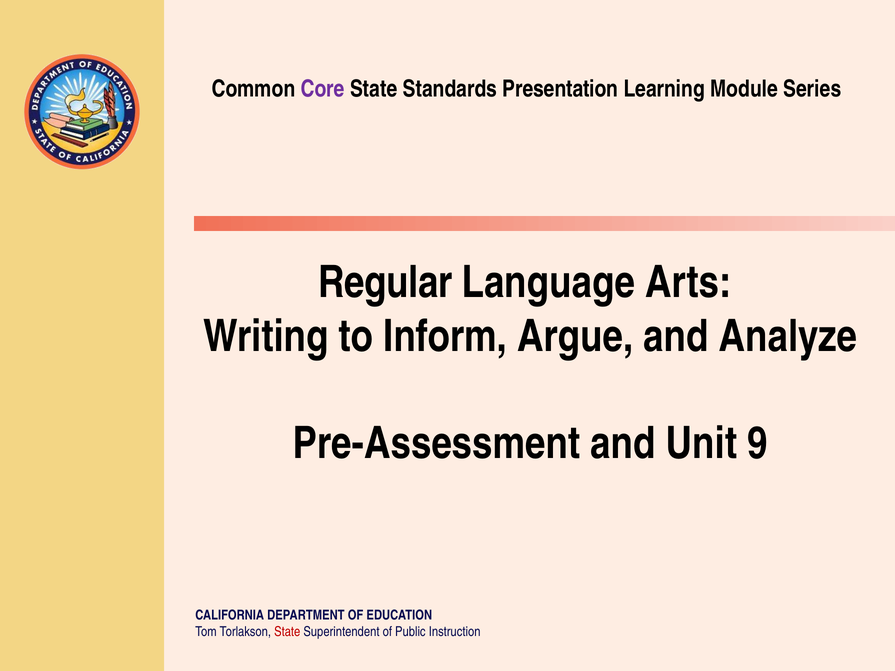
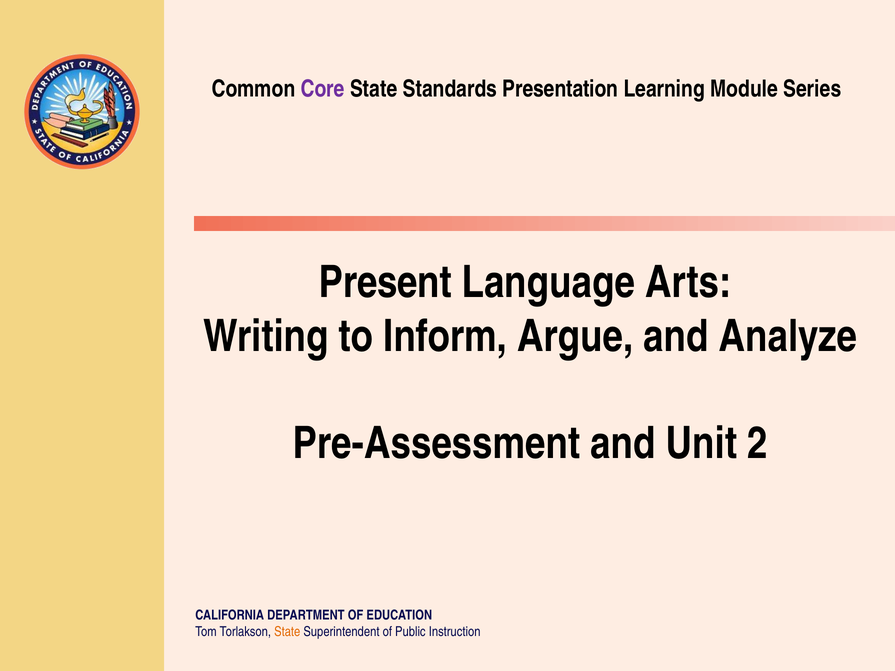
Regular: Regular -> Present
9: 9 -> 2
State at (287, 632) colour: red -> orange
